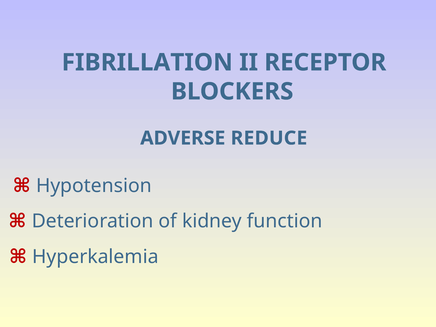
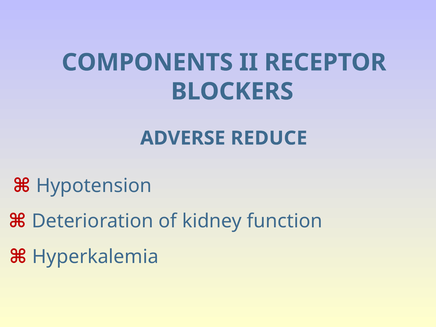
FIBRILLATION: FIBRILLATION -> COMPONENTS
